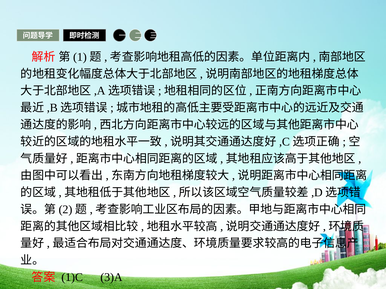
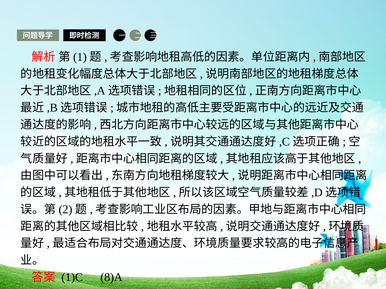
3)A: 3)A -> 8)A
